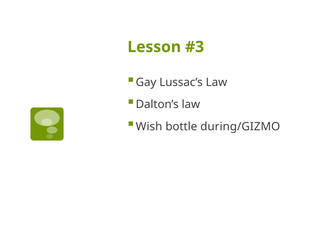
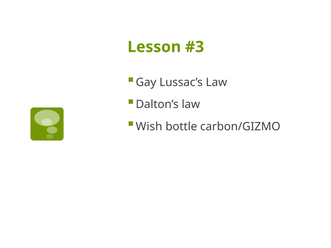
during/GIZMO: during/GIZMO -> carbon/GIZMO
